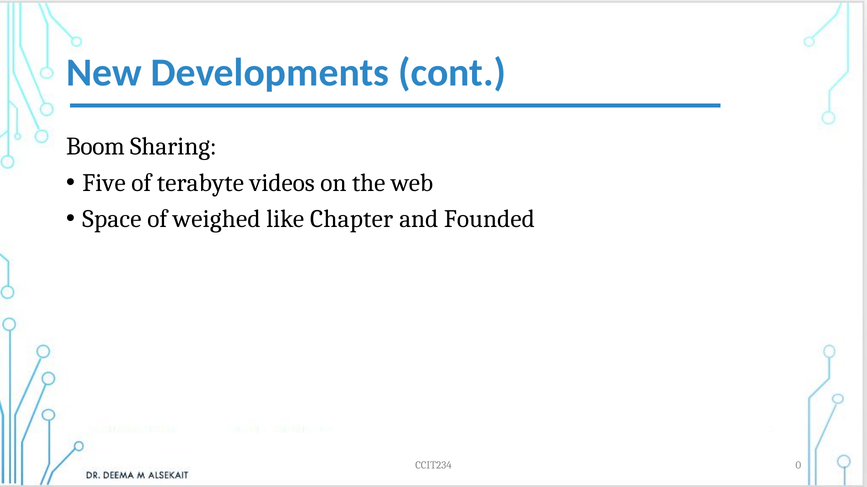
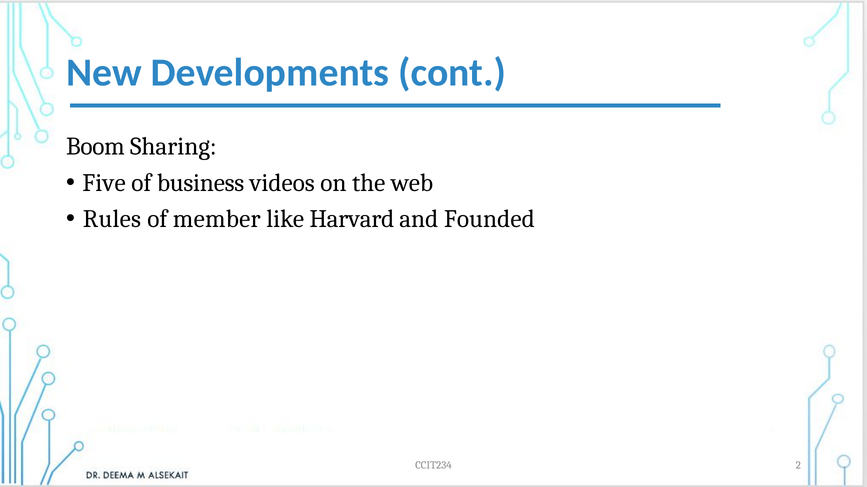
terabyte: terabyte -> business
Space: Space -> Rules
weighed: weighed -> member
Chapter: Chapter -> Harvard
0: 0 -> 2
